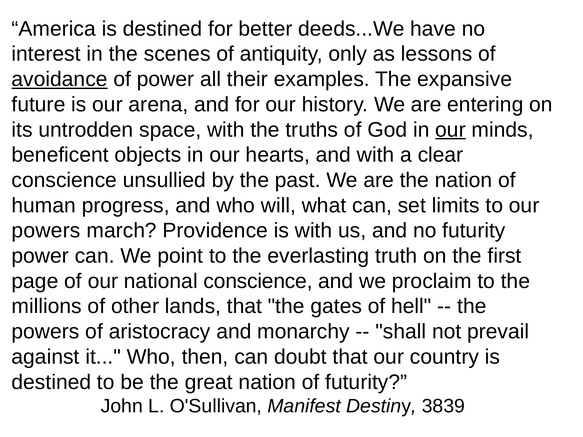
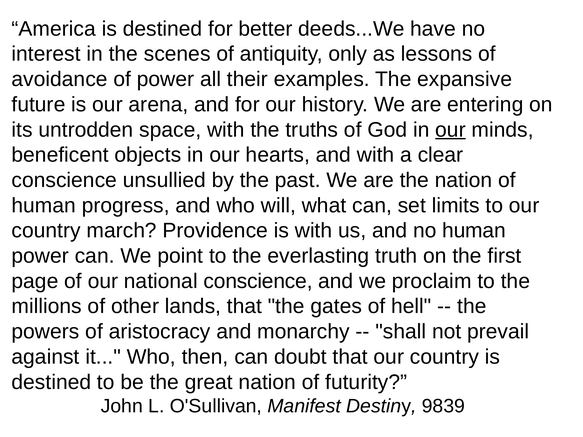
avoidance underline: present -> none
powers at (46, 231): powers -> country
no futurity: futurity -> human
3839: 3839 -> 9839
